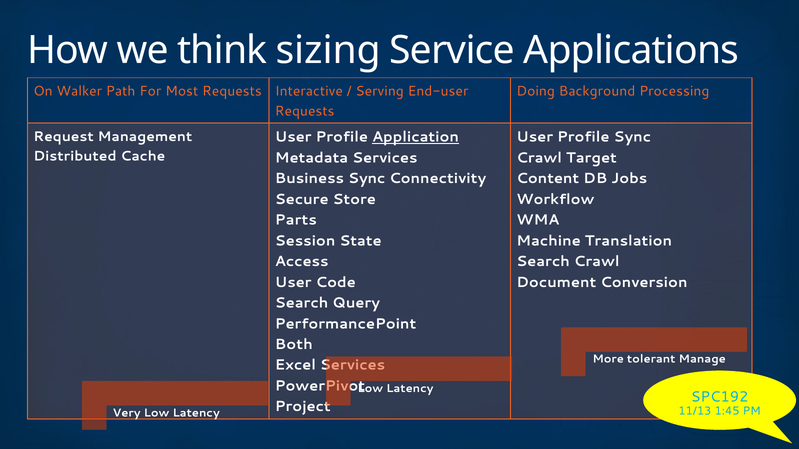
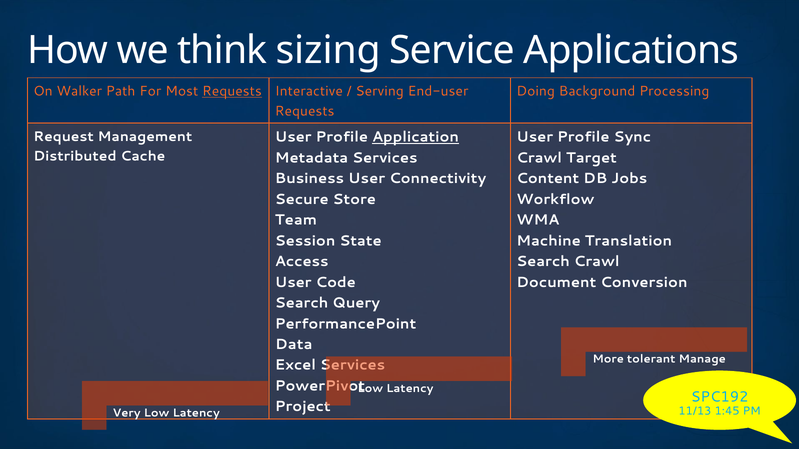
Requests at (232, 91) underline: none -> present
Business Sync: Sync -> User
Parts: Parts -> Team
Both: Both -> Data
